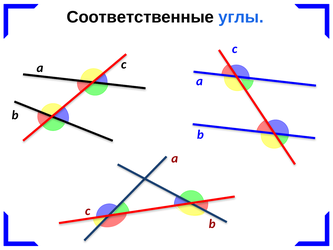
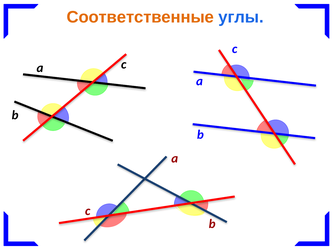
Соответственные colour: black -> orange
